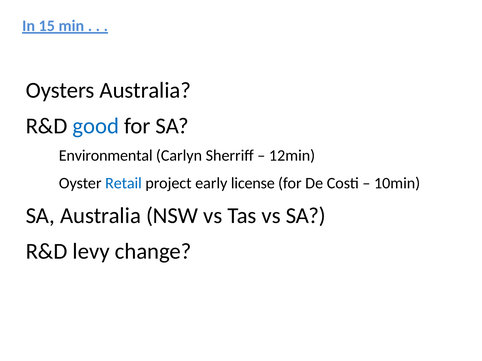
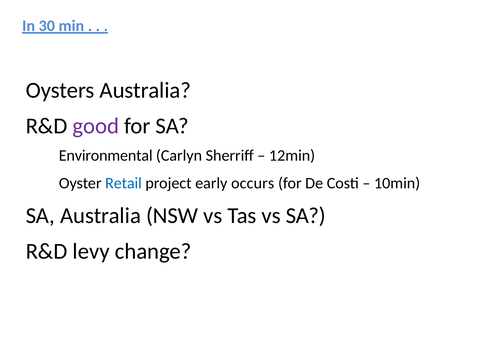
15: 15 -> 30
good colour: blue -> purple
license: license -> occurs
